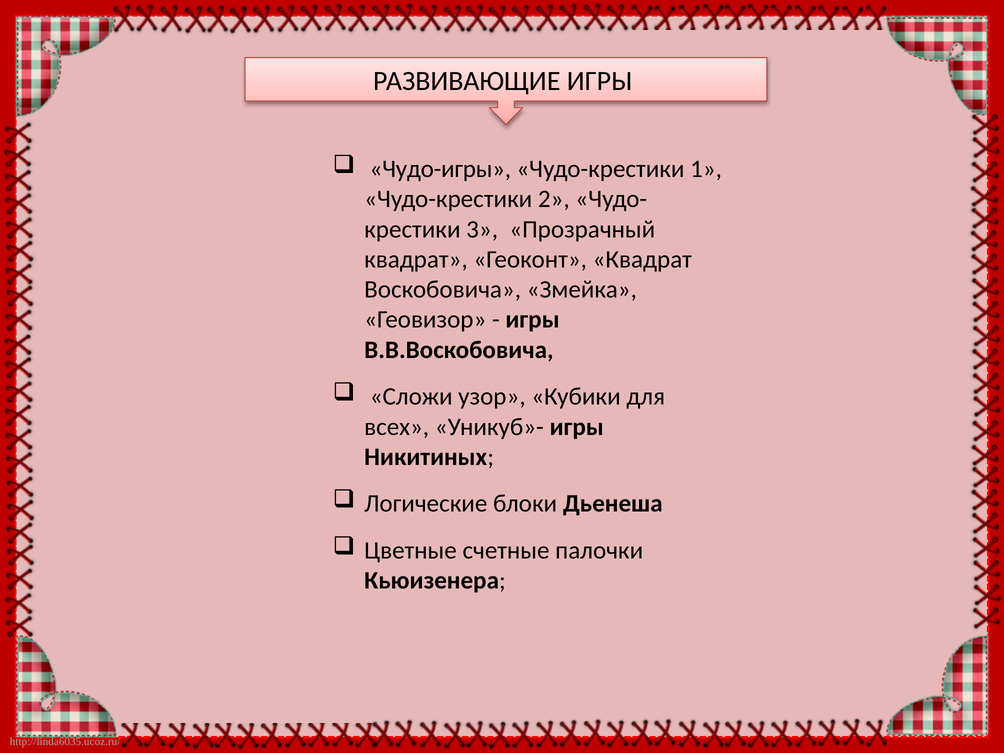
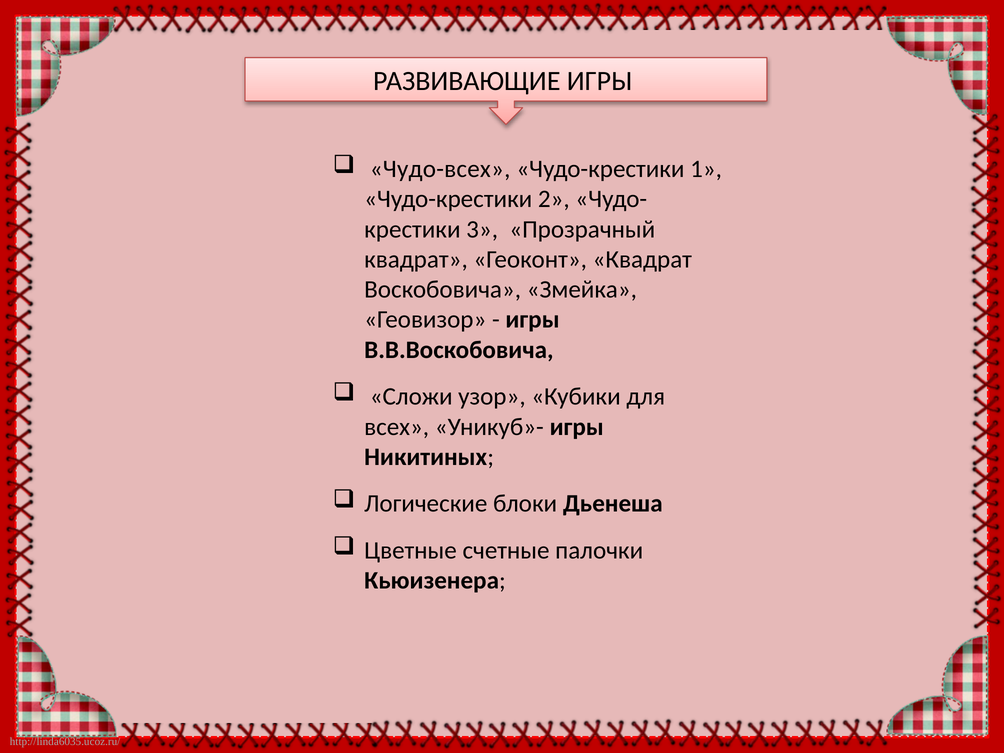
Чудо-игры: Чудо-игры -> Чудо-всех
